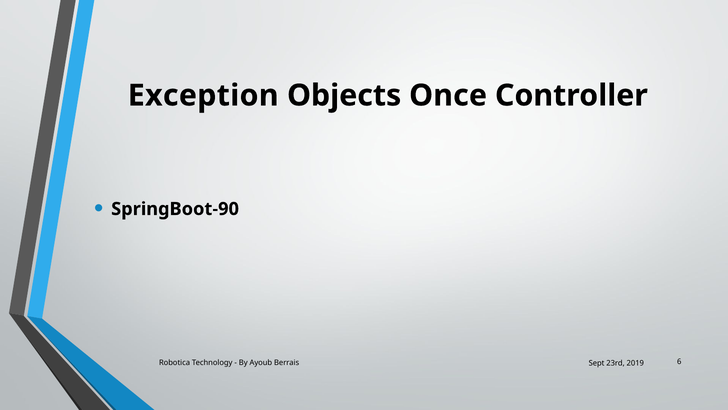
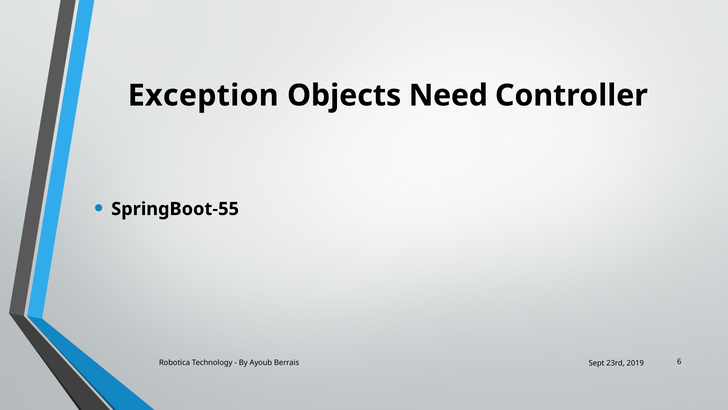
Once: Once -> Need
SpringBoot-90: SpringBoot-90 -> SpringBoot-55
